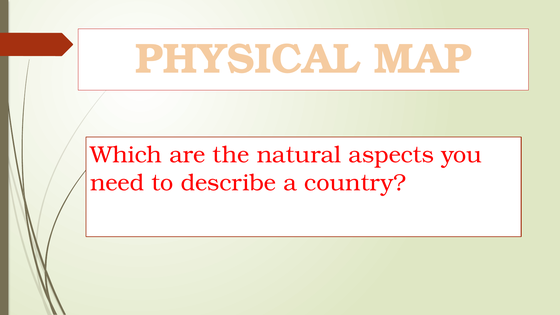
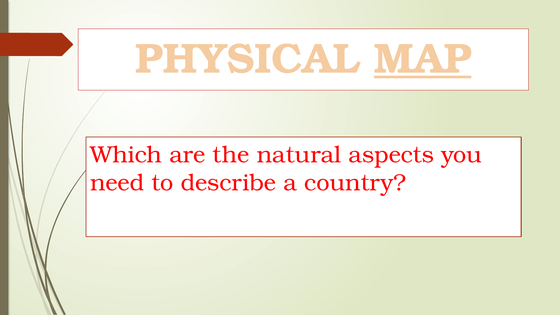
MAP underline: none -> present
